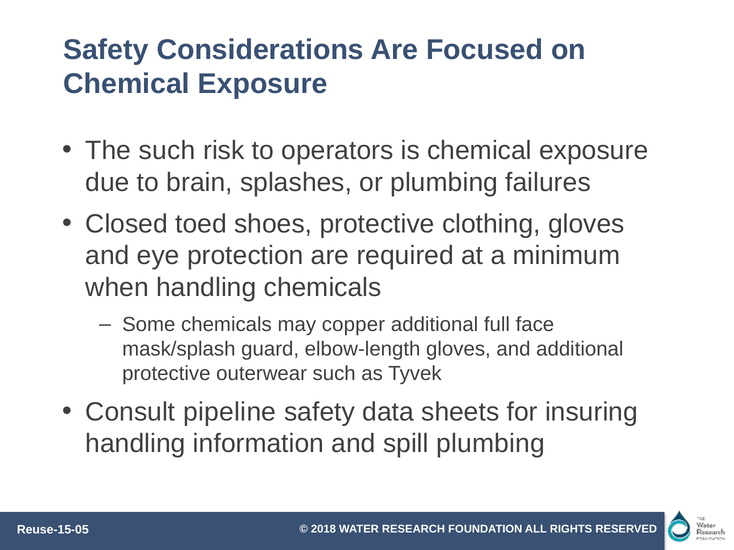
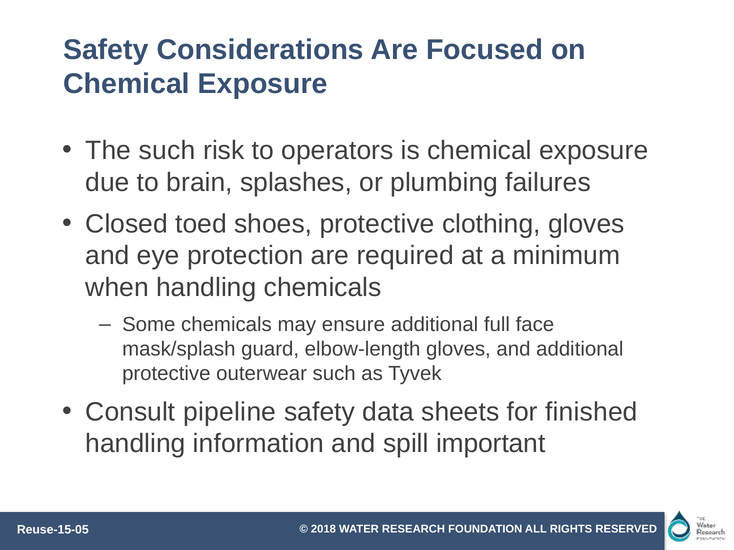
copper: copper -> ensure
insuring: insuring -> finished
spill plumbing: plumbing -> important
